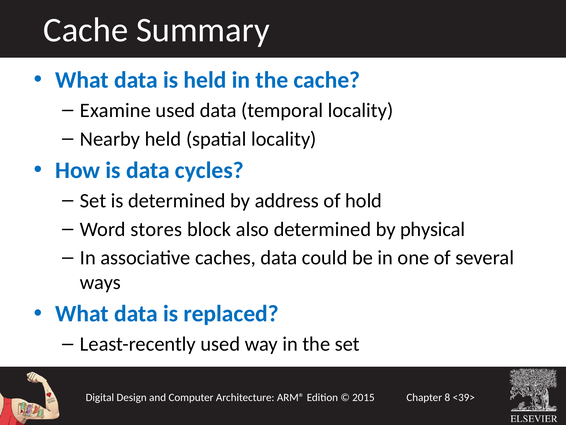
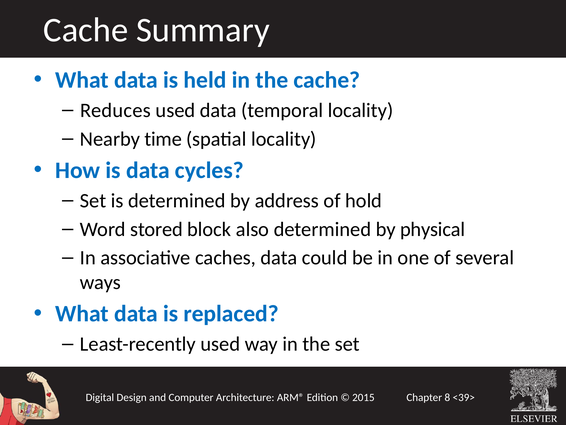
Examine: Examine -> Reduces
Nearby held: held -> time
stores: stores -> stored
